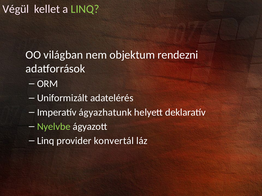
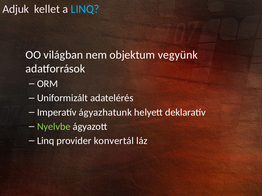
Végül: Végül -> Adjuk
LINQ at (85, 9) colour: light green -> light blue
rendezni: rendezni -> vegyünk
